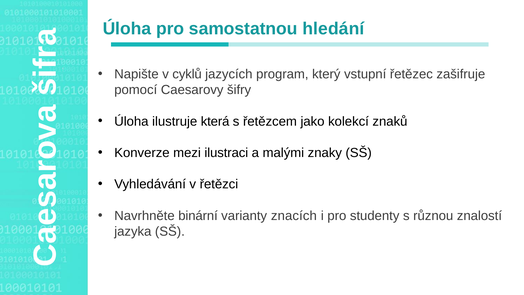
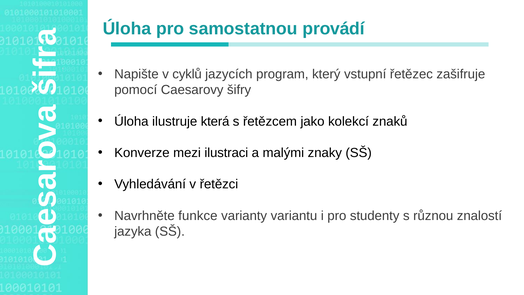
hledání: hledání -> provádí
binární: binární -> funkce
znacích: znacích -> variantu
